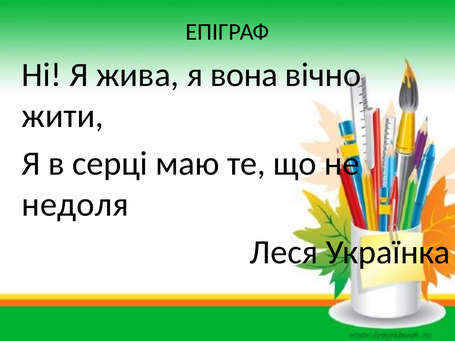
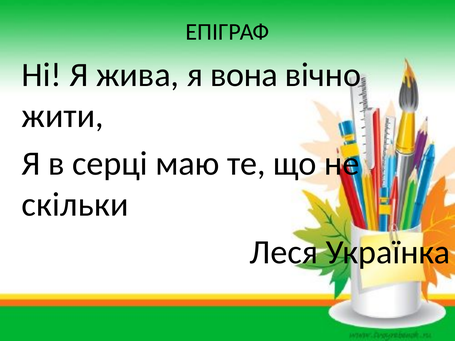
недоля: недоля -> скільки
